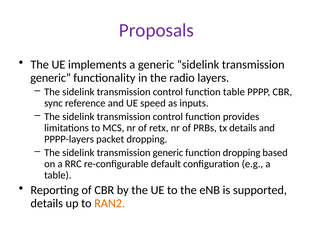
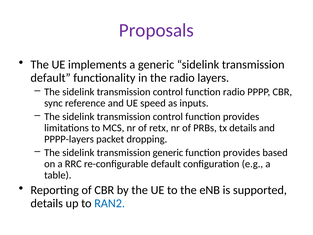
generic at (51, 78): generic -> default
function table: table -> radio
dropping at (242, 153): dropping -> provides
RAN2 colour: orange -> blue
